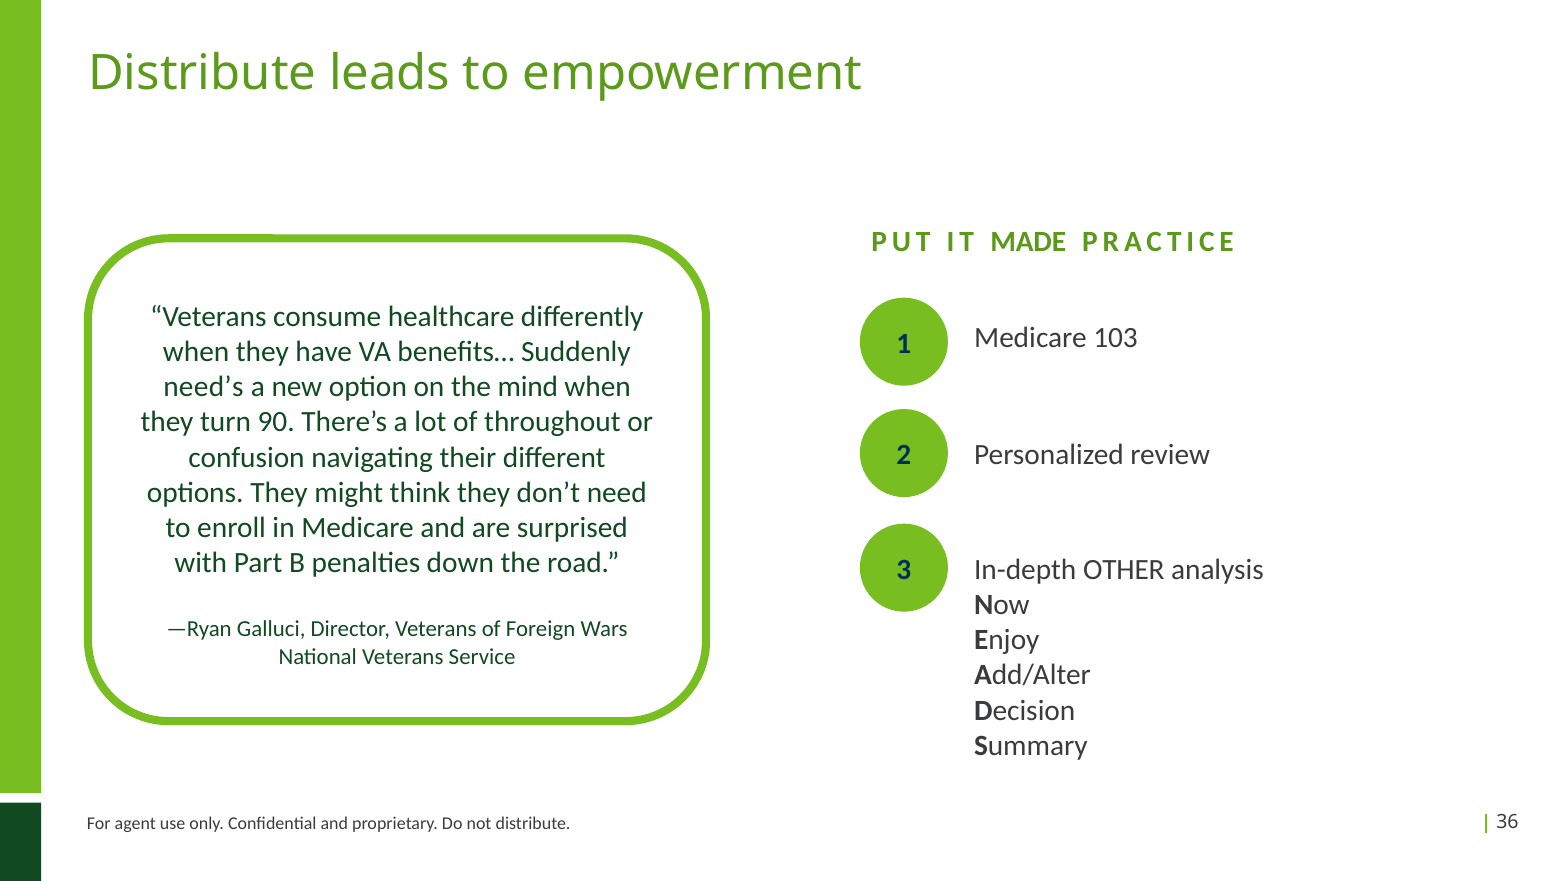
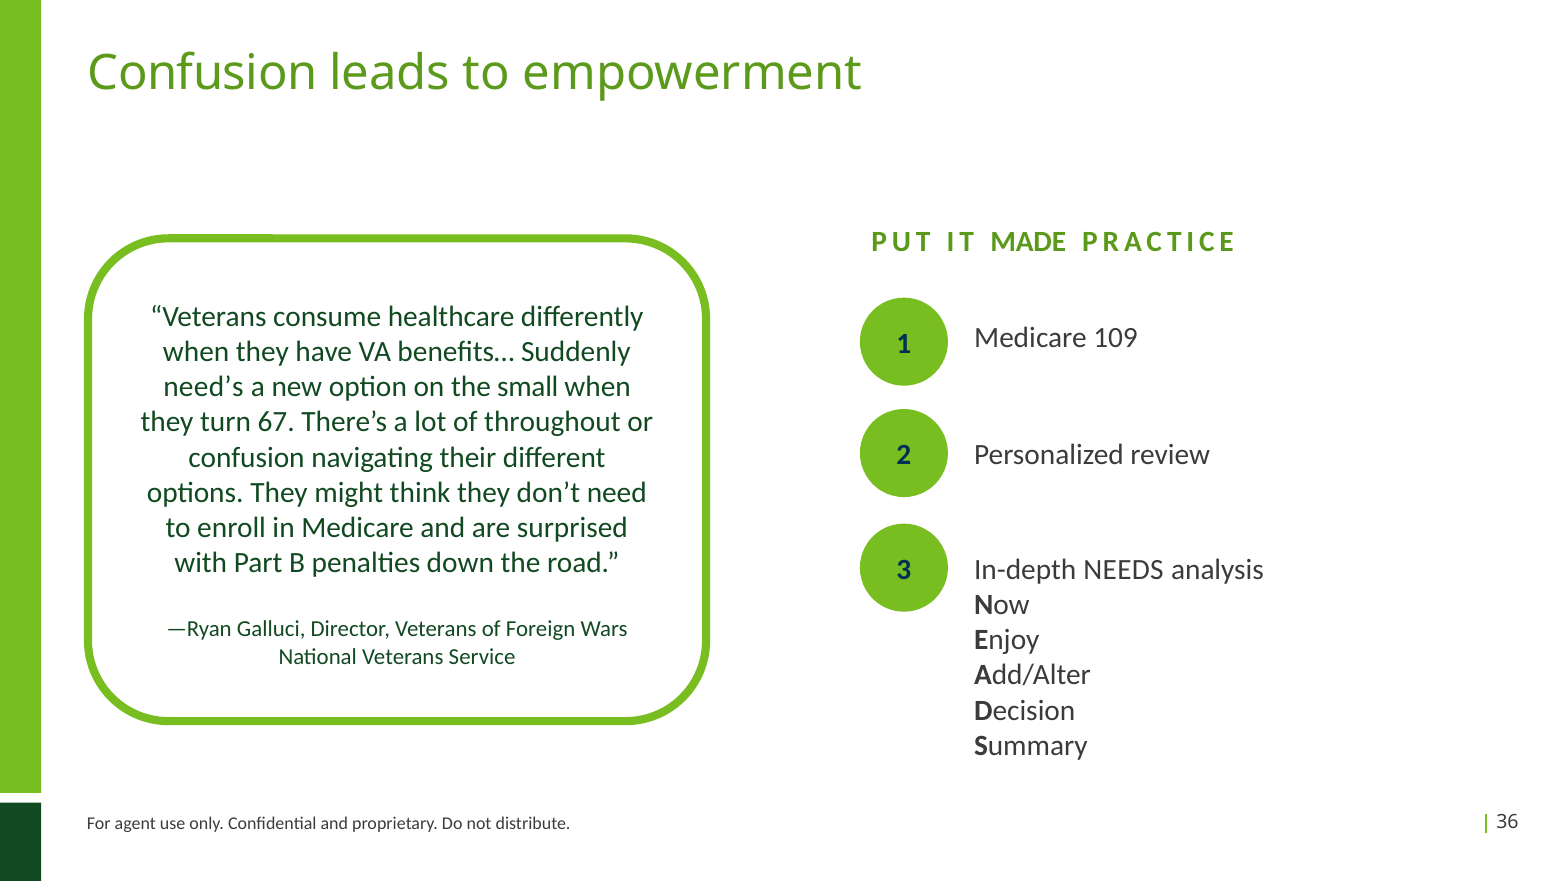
Distribute at (202, 73): Distribute -> Confusion
103: 103 -> 109
mind: mind -> small
90: 90 -> 67
OTHER: OTHER -> NEEDS
